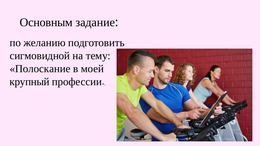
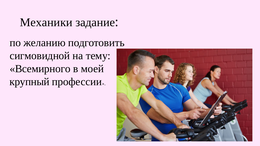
Основным: Основным -> Механики
Полоскание: Полоскание -> Всемирного
